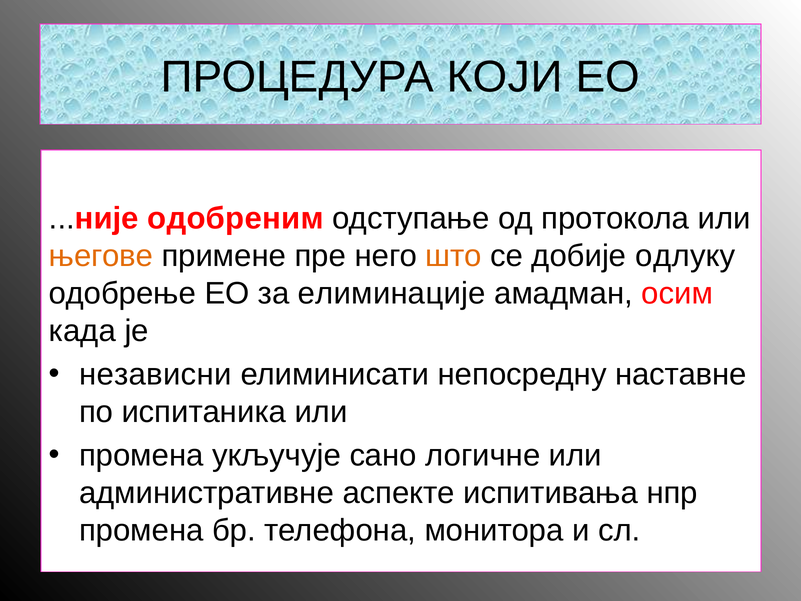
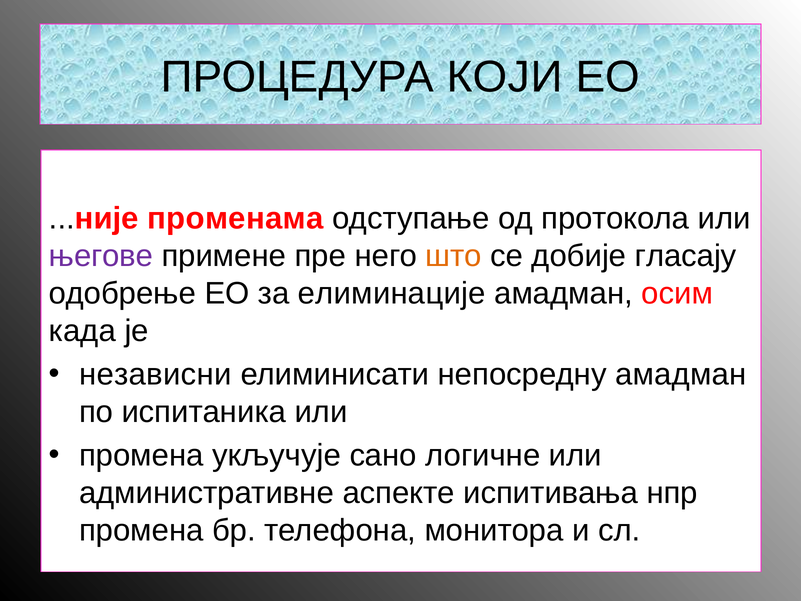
одобреним: одобреним -> променама
његове colour: orange -> purple
одлуку: одлуку -> гласају
непосредну наставне: наставне -> амадман
